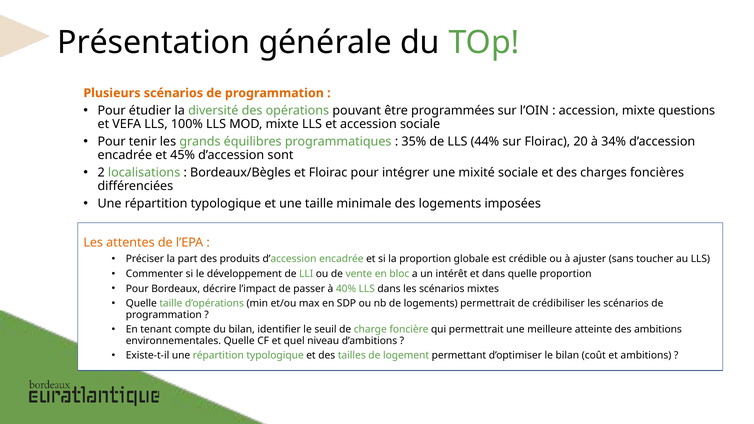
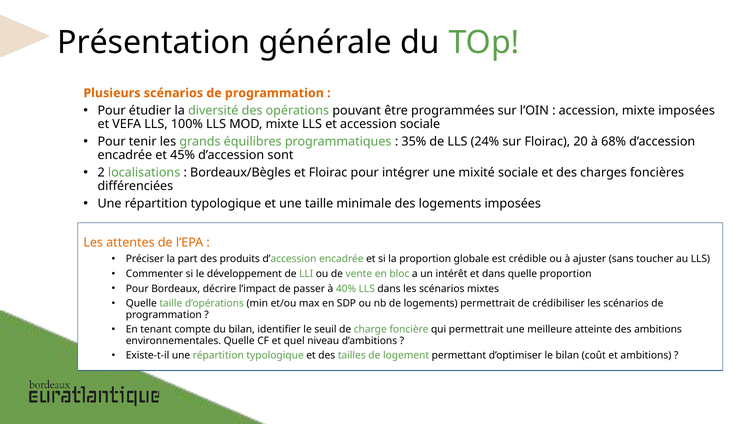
mixte questions: questions -> imposées
44%: 44% -> 24%
34%: 34% -> 68%
